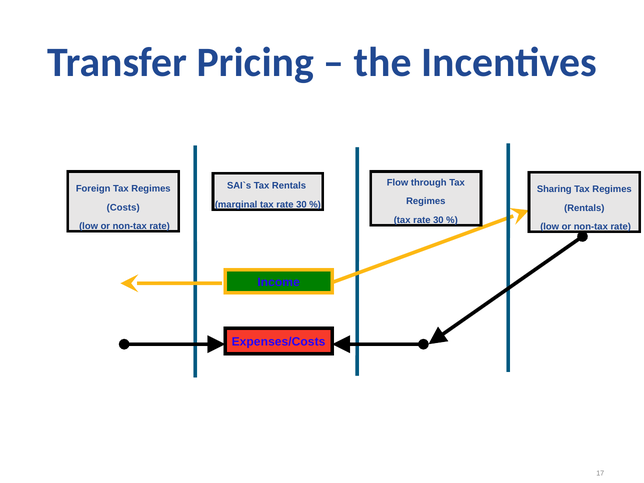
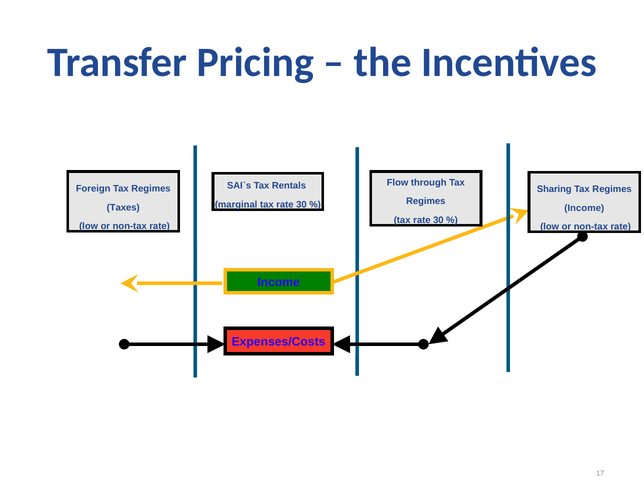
Costs: Costs -> Taxes
Rentals at (584, 208): Rentals -> Income
